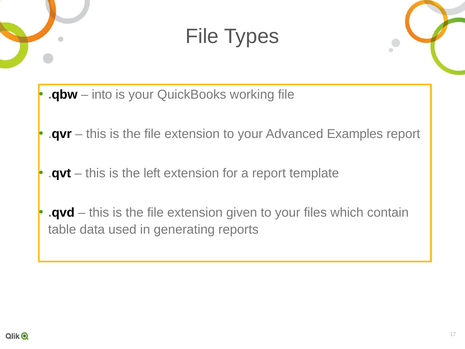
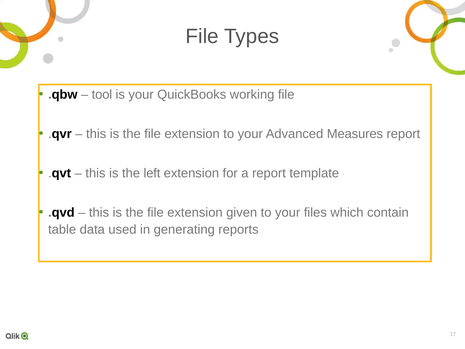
into: into -> tool
Examples: Examples -> Measures
